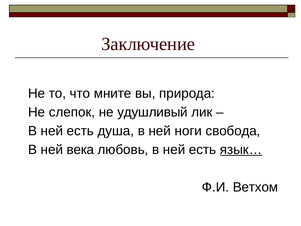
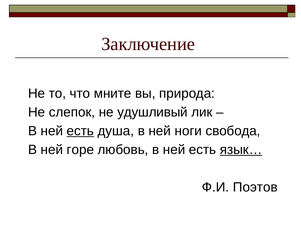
есть at (80, 131) underline: none -> present
века: века -> горе
Ветхом: Ветхом -> Поэтов
